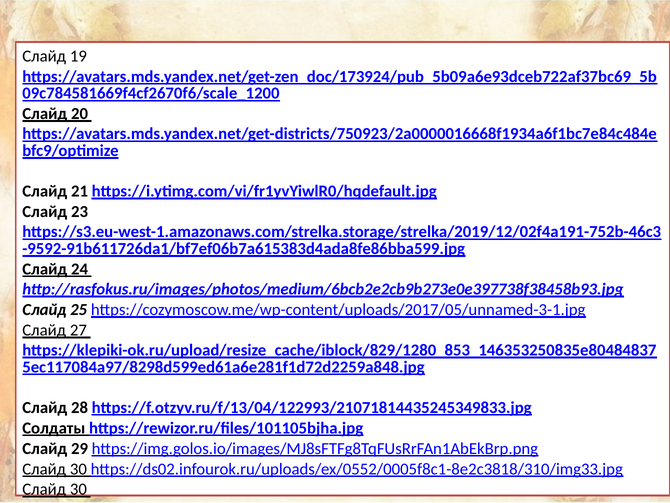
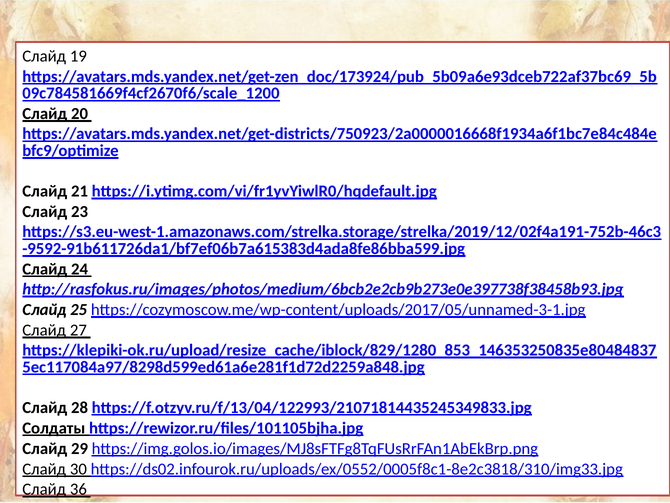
30 at (78, 489): 30 -> 36
